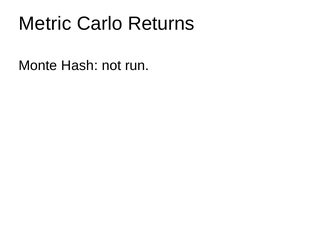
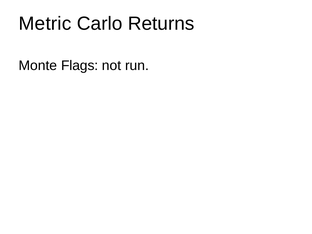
Hash: Hash -> Flags
